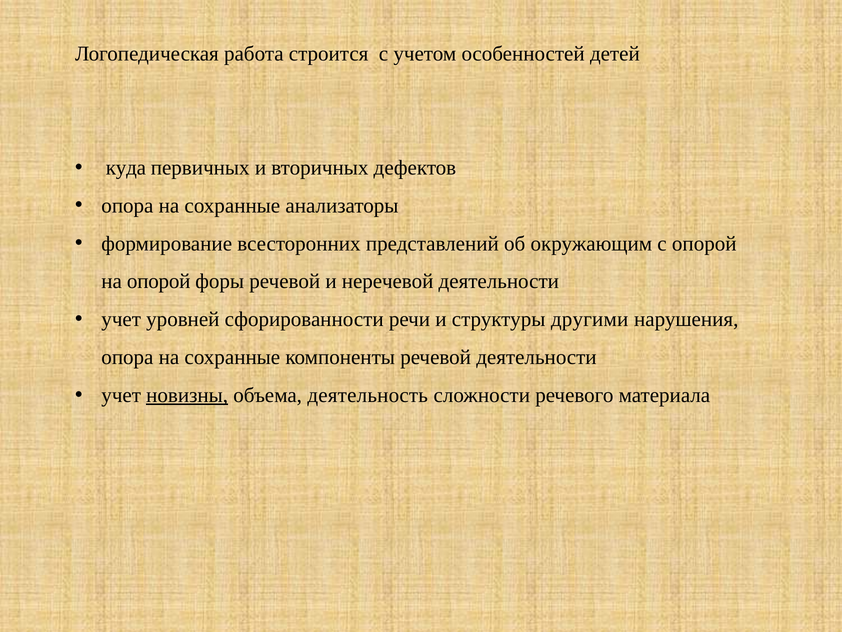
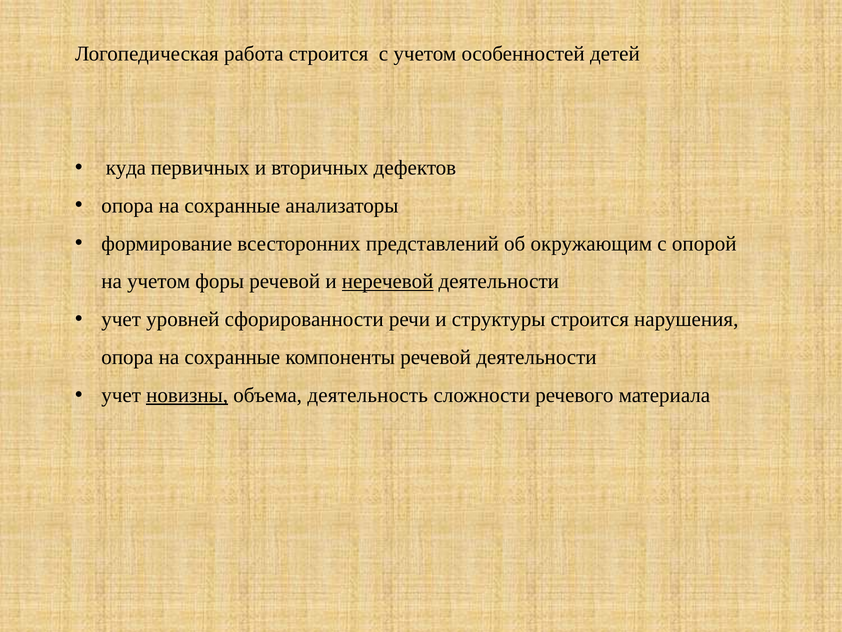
на опорой: опорой -> учетом
неречевой underline: none -> present
структуры другими: другими -> строится
